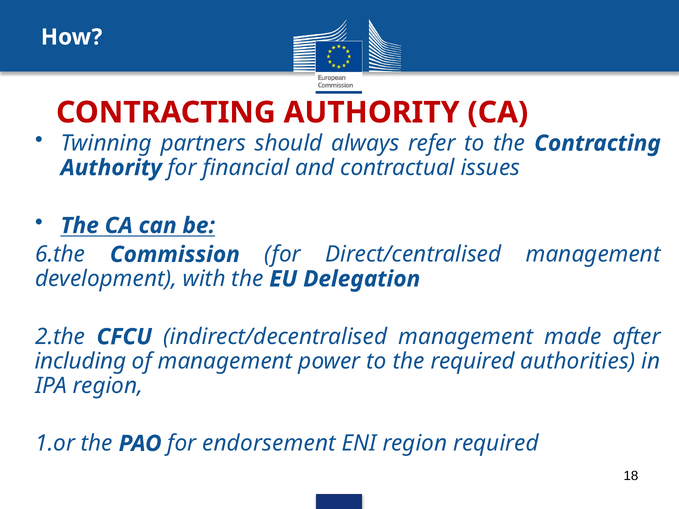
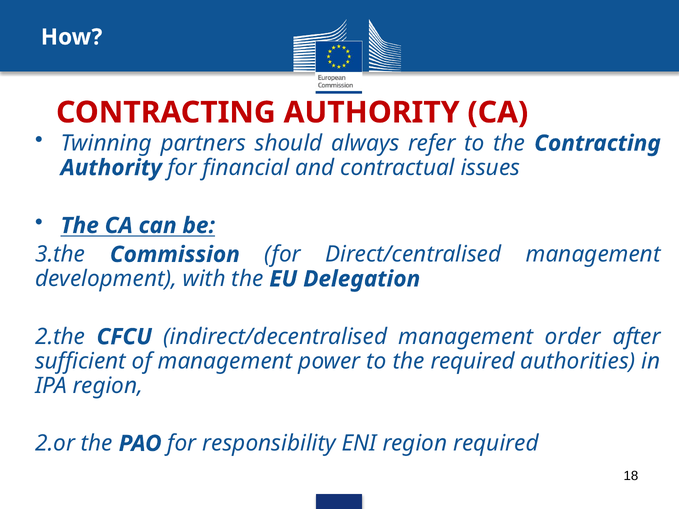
6.the: 6.the -> 3.the
made: made -> order
including: including -> sufficient
1.or: 1.or -> 2.or
endorsement: endorsement -> responsibility
